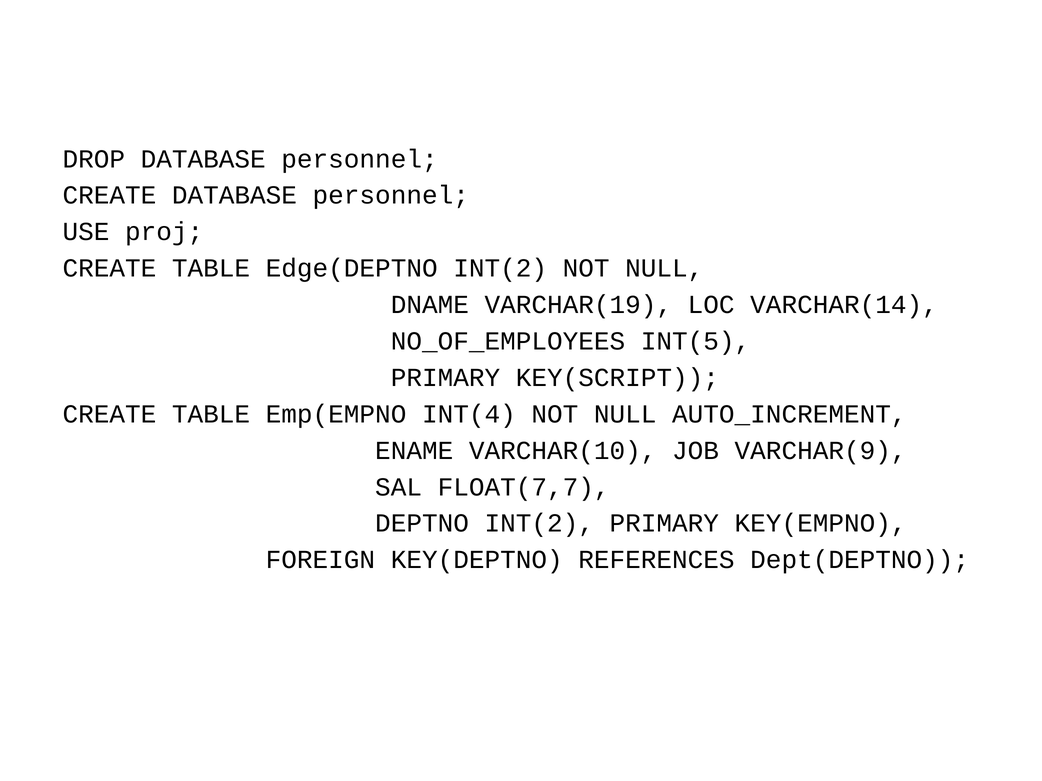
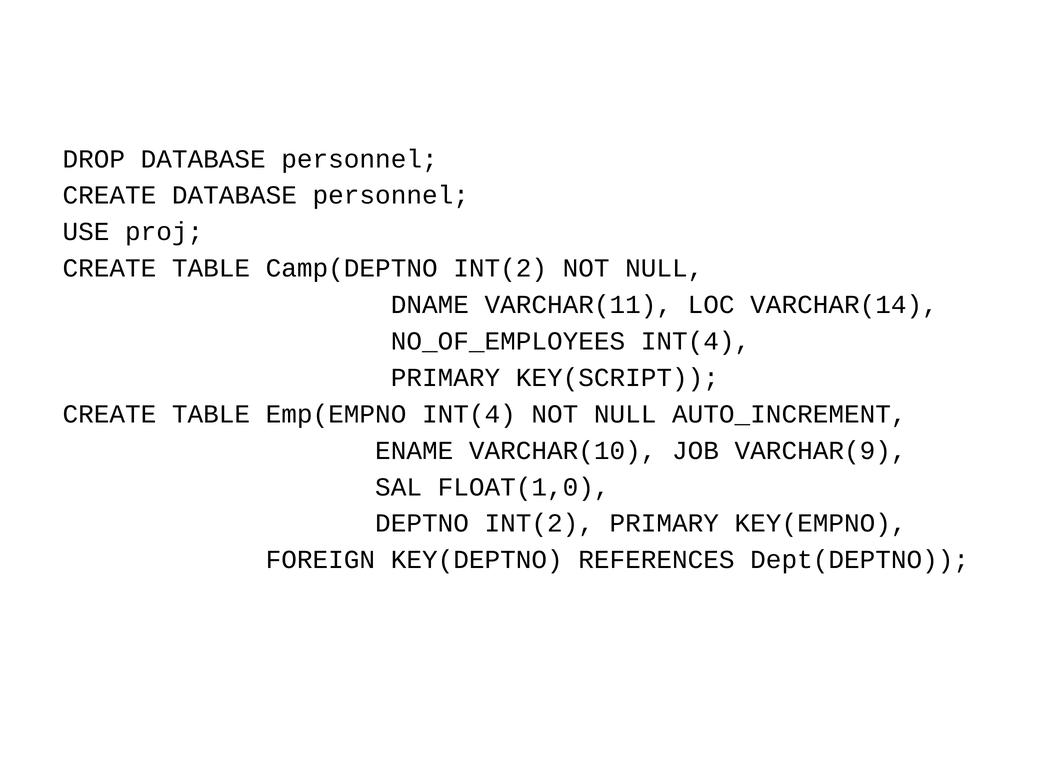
Edge(DEPTNO: Edge(DEPTNO -> Camp(DEPTNO
VARCHAR(19: VARCHAR(19 -> VARCHAR(11
NO_OF_EMPLOYEES INT(5: INT(5 -> INT(4
FLOAT(7,7: FLOAT(7,7 -> FLOAT(1,0
